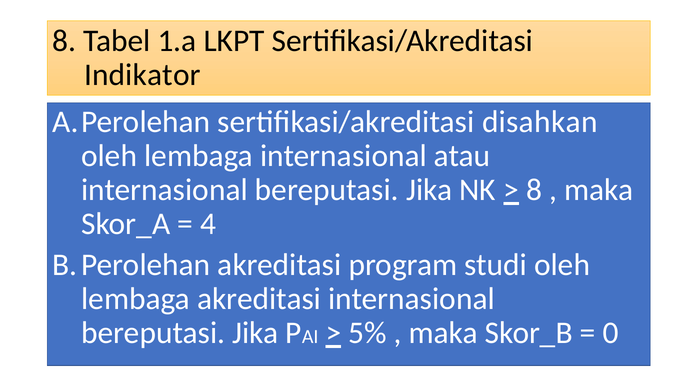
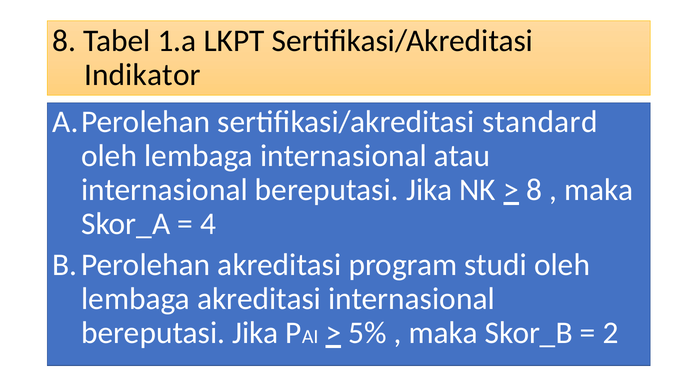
disahkan: disahkan -> standard
0: 0 -> 2
